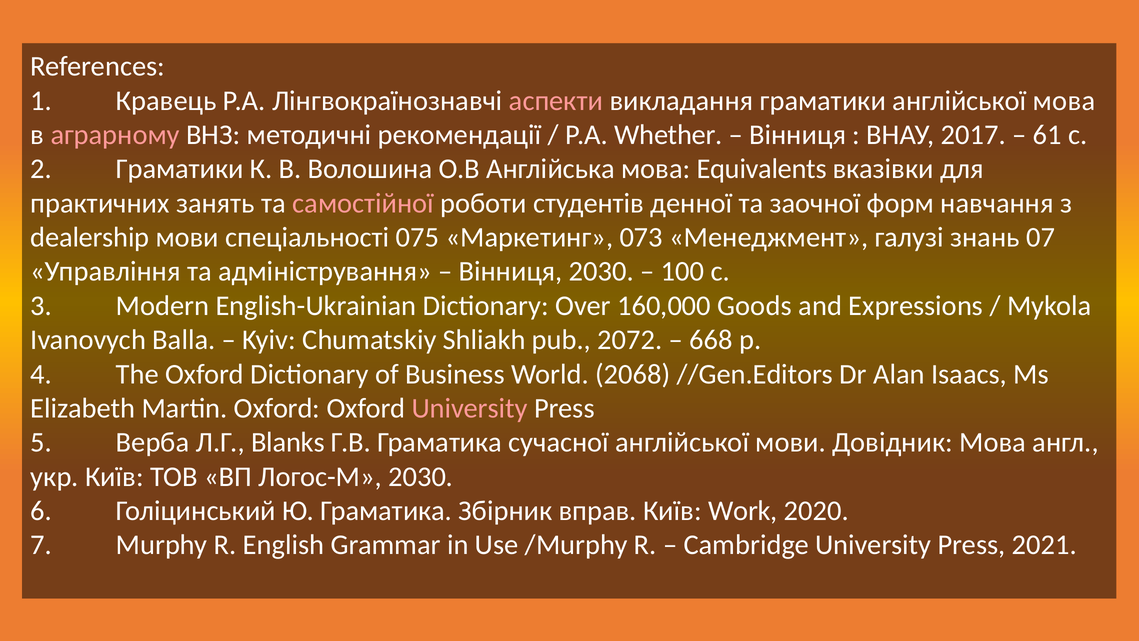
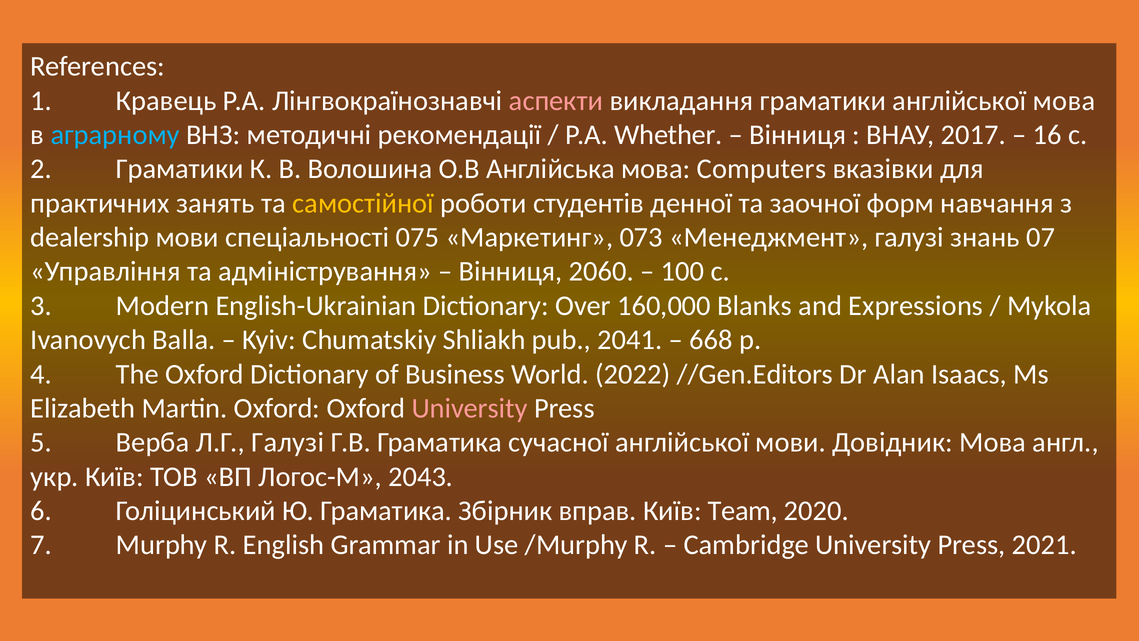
аграрному colour: pink -> light blue
61: 61 -> 16
Equivalents: Equivalents -> Computers
самостійної colour: pink -> yellow
Вінниця 2030: 2030 -> 2060
Goods: Goods -> Blanks
2072: 2072 -> 2041
2068: 2068 -> 2022
Л.Г Blanks: Blanks -> Галузі
Логос-М 2030: 2030 -> 2043
Work: Work -> Team
